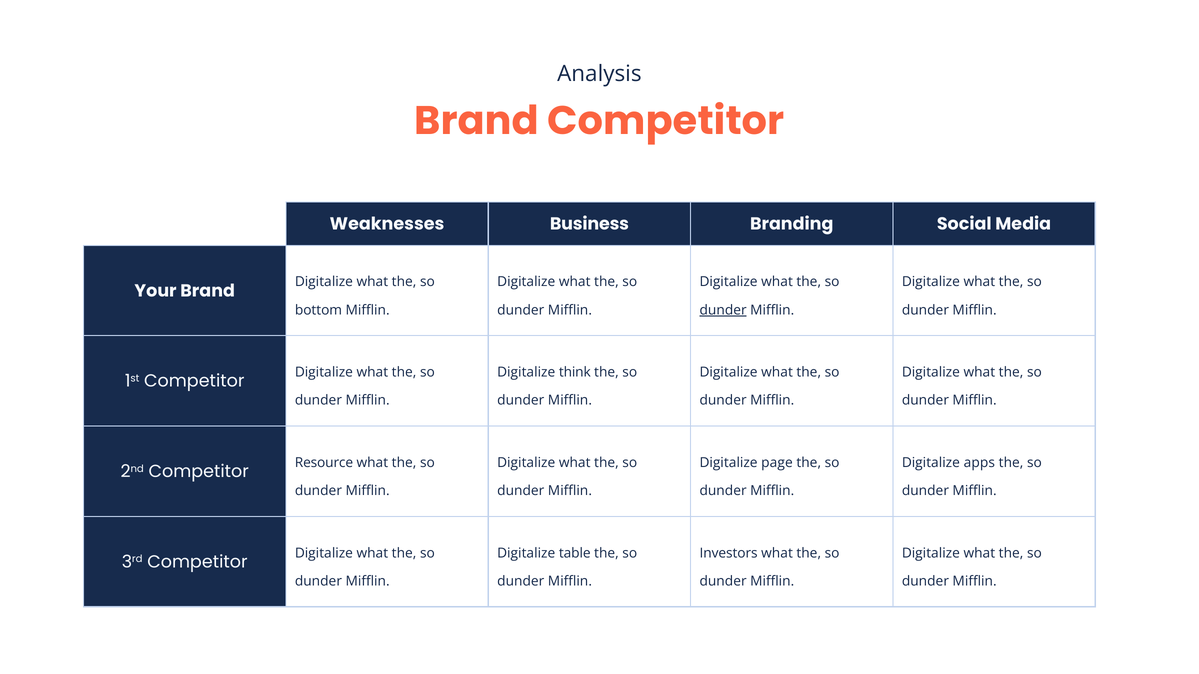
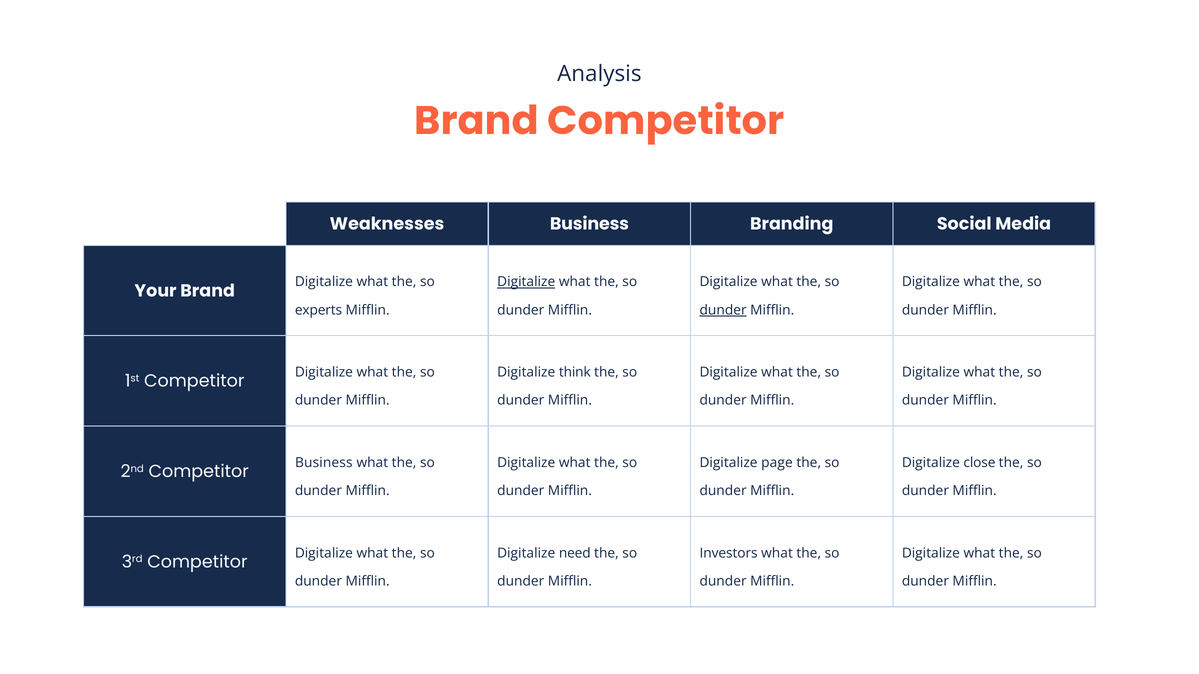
Digitalize at (526, 282) underline: none -> present
bottom: bottom -> experts
Resource at (324, 463): Resource -> Business
apps: apps -> close
table: table -> need
